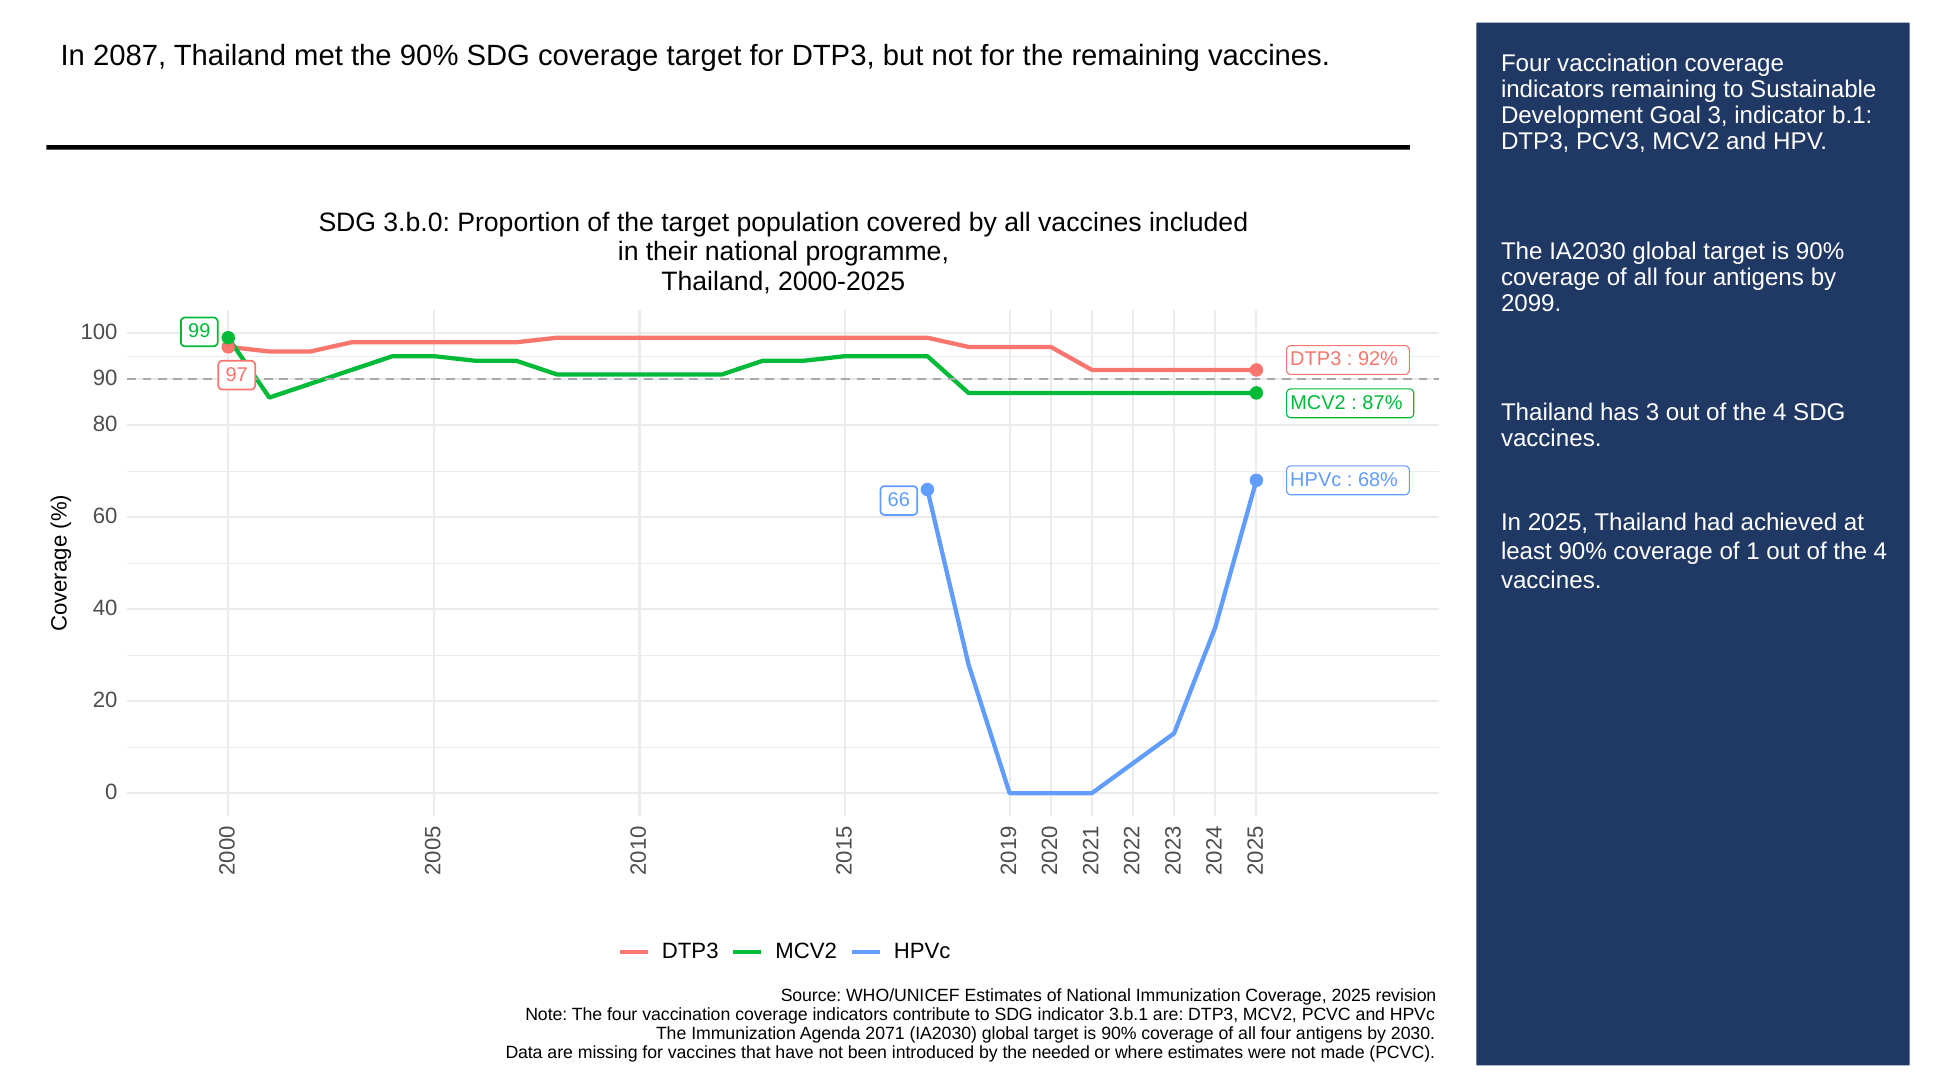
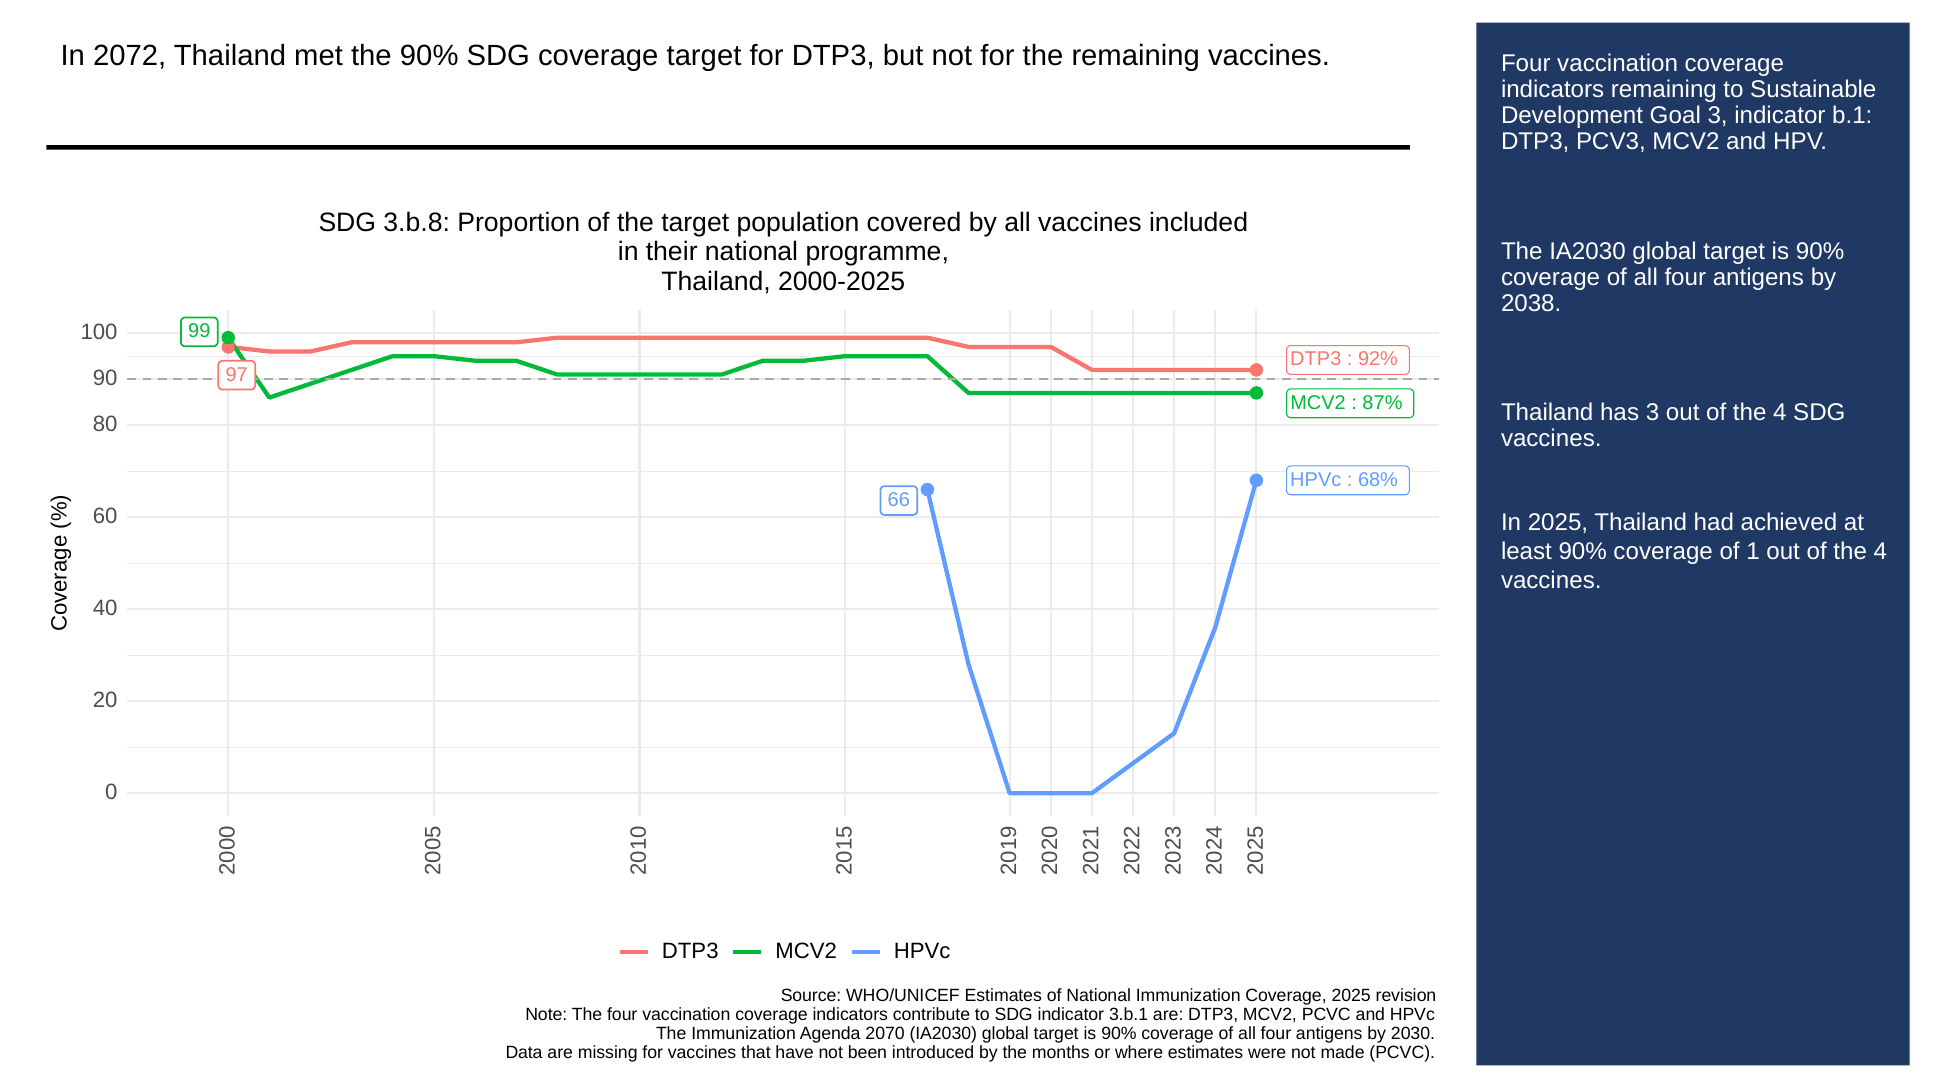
2087: 2087 -> 2072
3.b.0: 3.b.0 -> 3.b.8
2099: 2099 -> 2038
2071: 2071 -> 2070
needed: needed -> months
